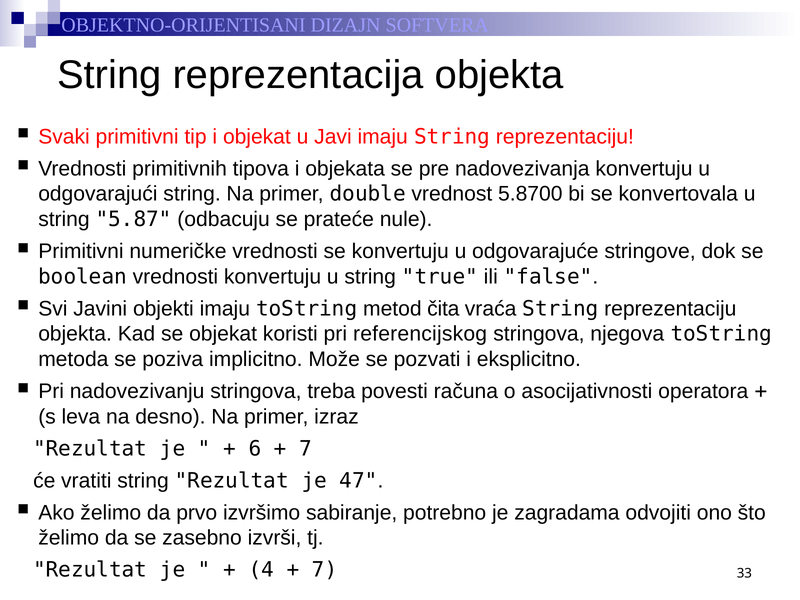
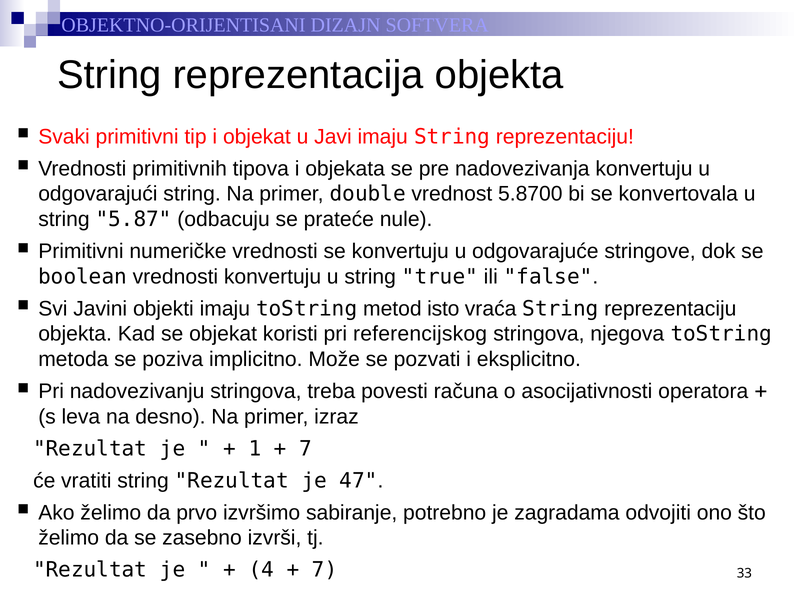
čita: čita -> isto
6: 6 -> 1
